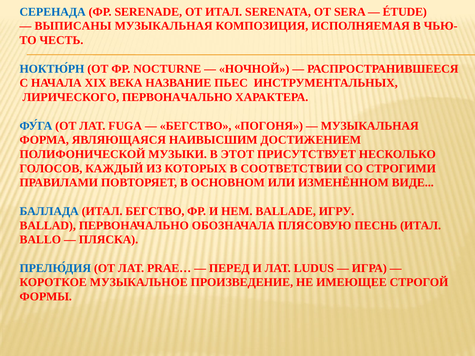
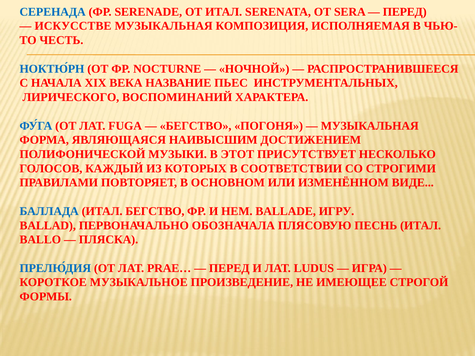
ÉTUDE at (405, 12): ÉTUDE -> ПЕРЕД
ВЫПИСАНЫ: ВЫПИСАНЫ -> ИСКУССТВЕ
ЛИРИЧЕСКОГО ПЕРВОНАЧАЛЬНО: ПЕРВОНАЧАЛЬНО -> ВОСПОМИНАНИЙ
